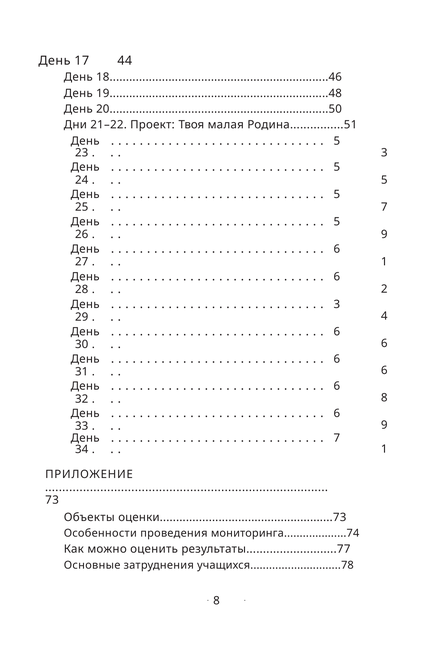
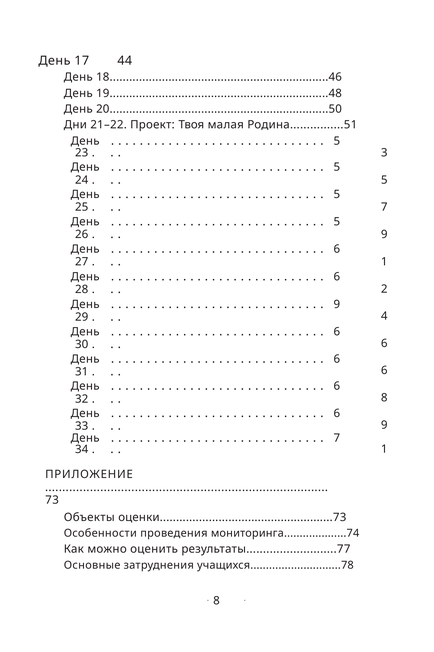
3 at (337, 305): 3 -> 9
